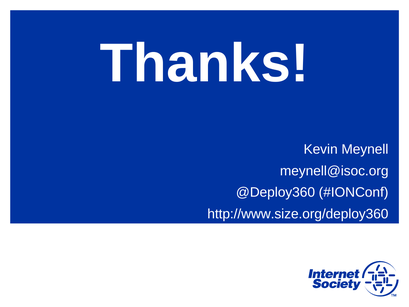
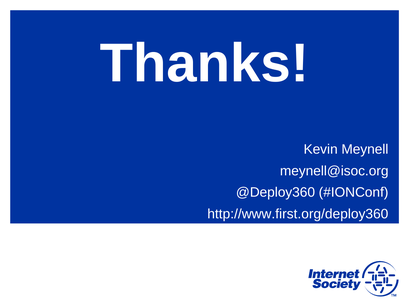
http://www.size.org/deploy360: http://www.size.org/deploy360 -> http://www.first.org/deploy360
